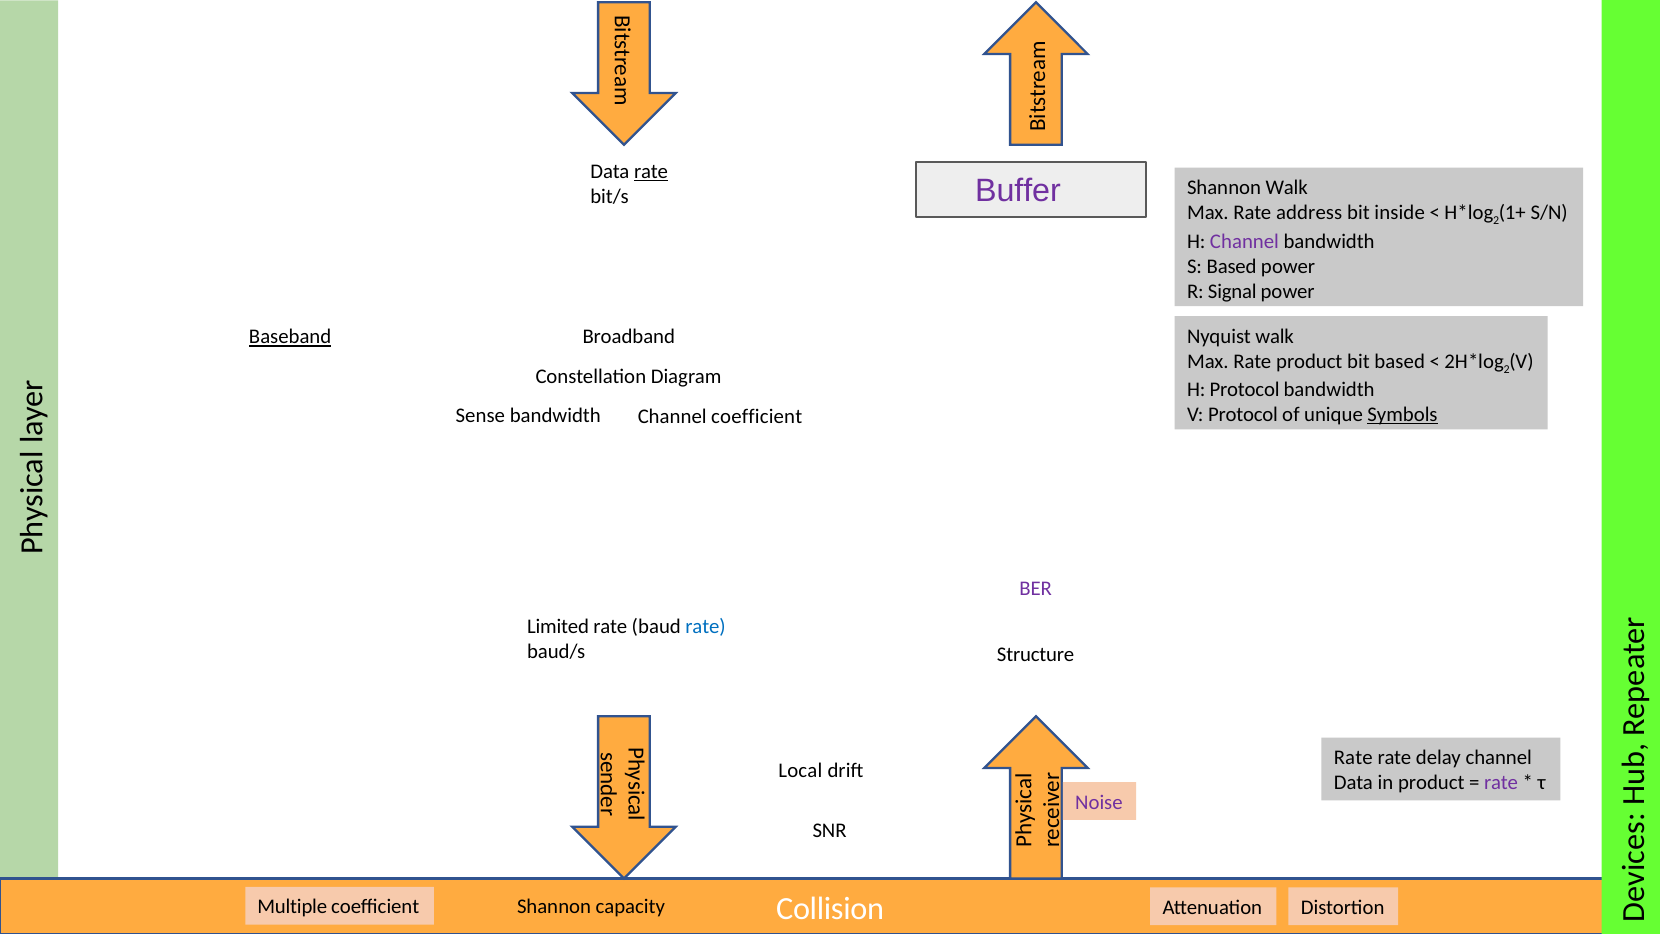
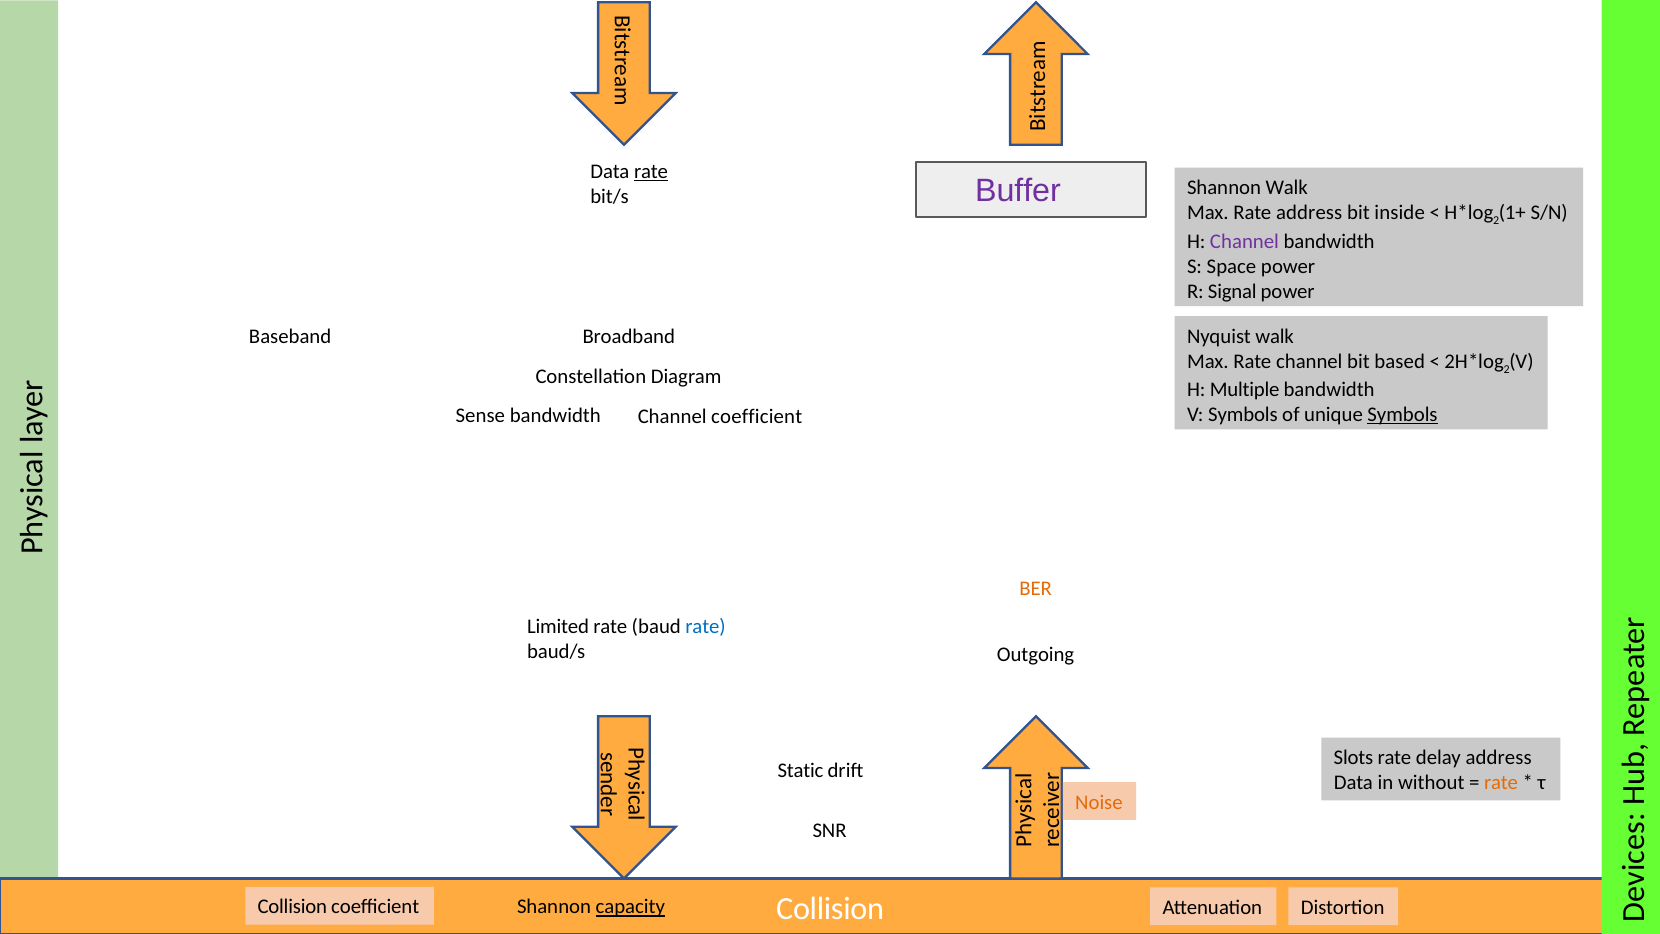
S Based: Based -> Space
Baseband underline: present -> none
Rate product: product -> channel
H Protocol: Protocol -> Multiple
V Protocol: Protocol -> Symbols
BER colour: purple -> orange
Structure: Structure -> Outgoing
Rate at (1353, 758): Rate -> Slots
delay channel: channel -> address
Local: Local -> Static
in product: product -> without
rate at (1501, 783) colour: purple -> orange
Noise colour: purple -> orange
Multiple at (292, 907): Multiple -> Collision
capacity underline: none -> present
